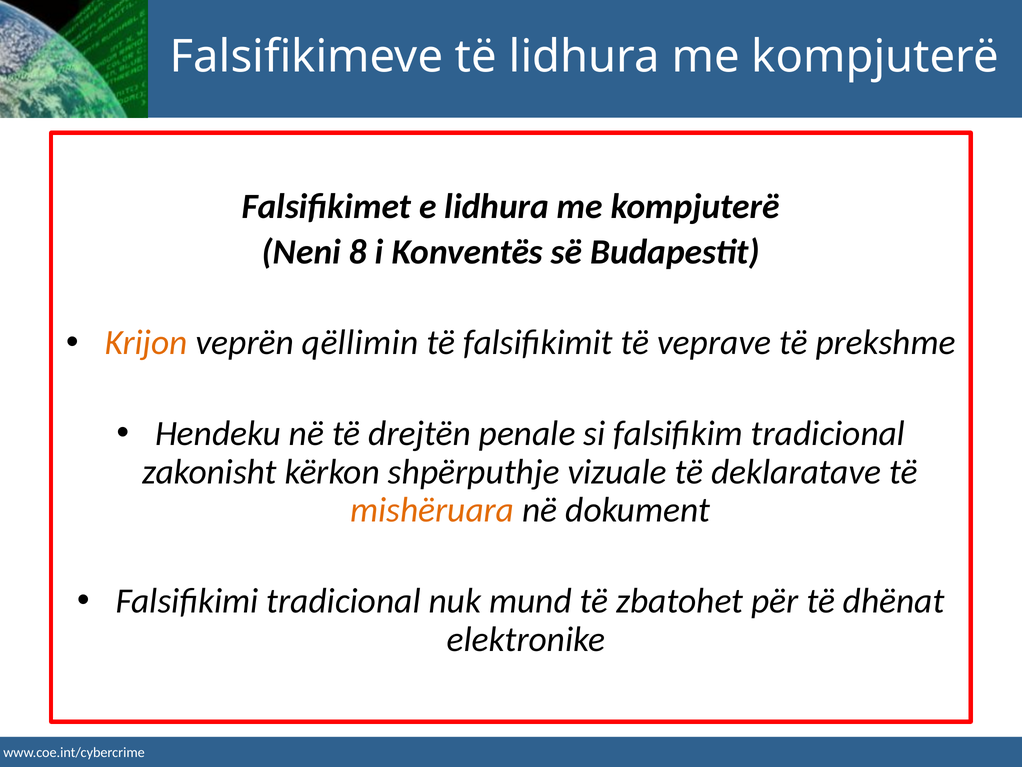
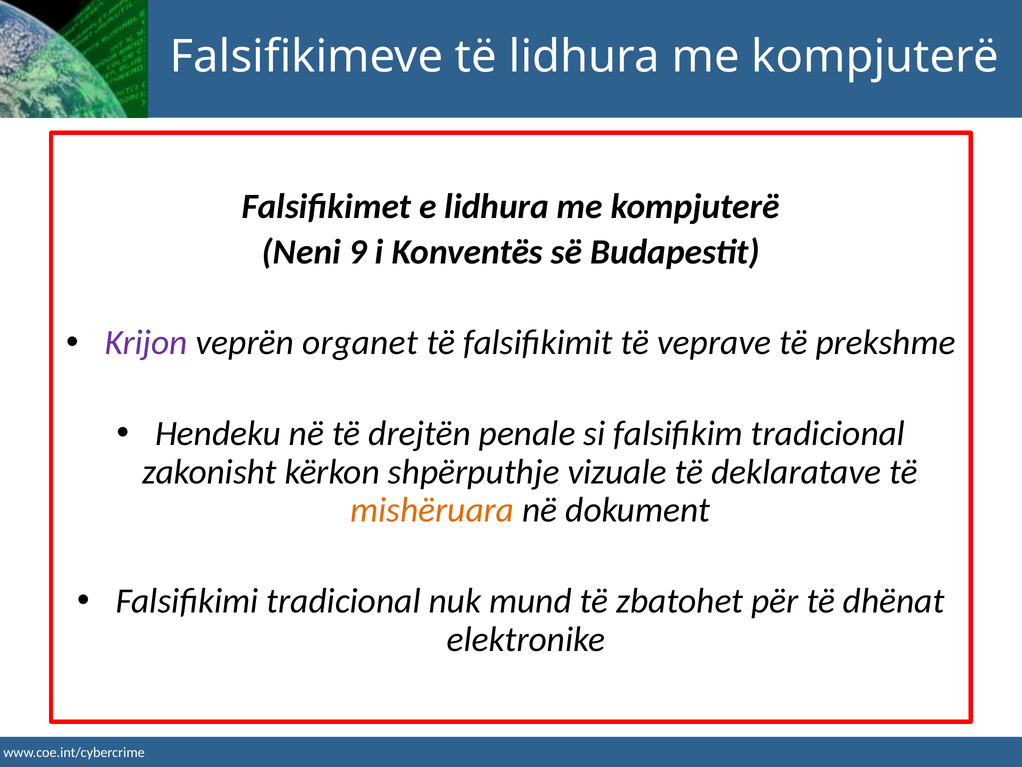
8: 8 -> 9
Krijon colour: orange -> purple
qëllimin: qëllimin -> organet
